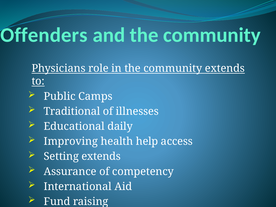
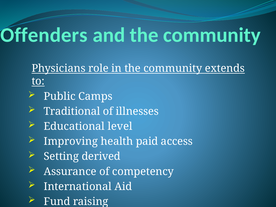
daily: daily -> level
help: help -> paid
Setting extends: extends -> derived
